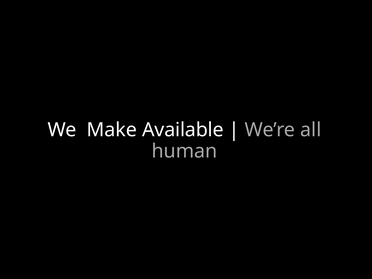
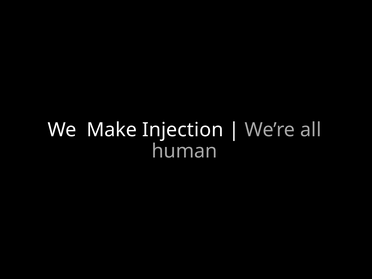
Available: Available -> Injection
